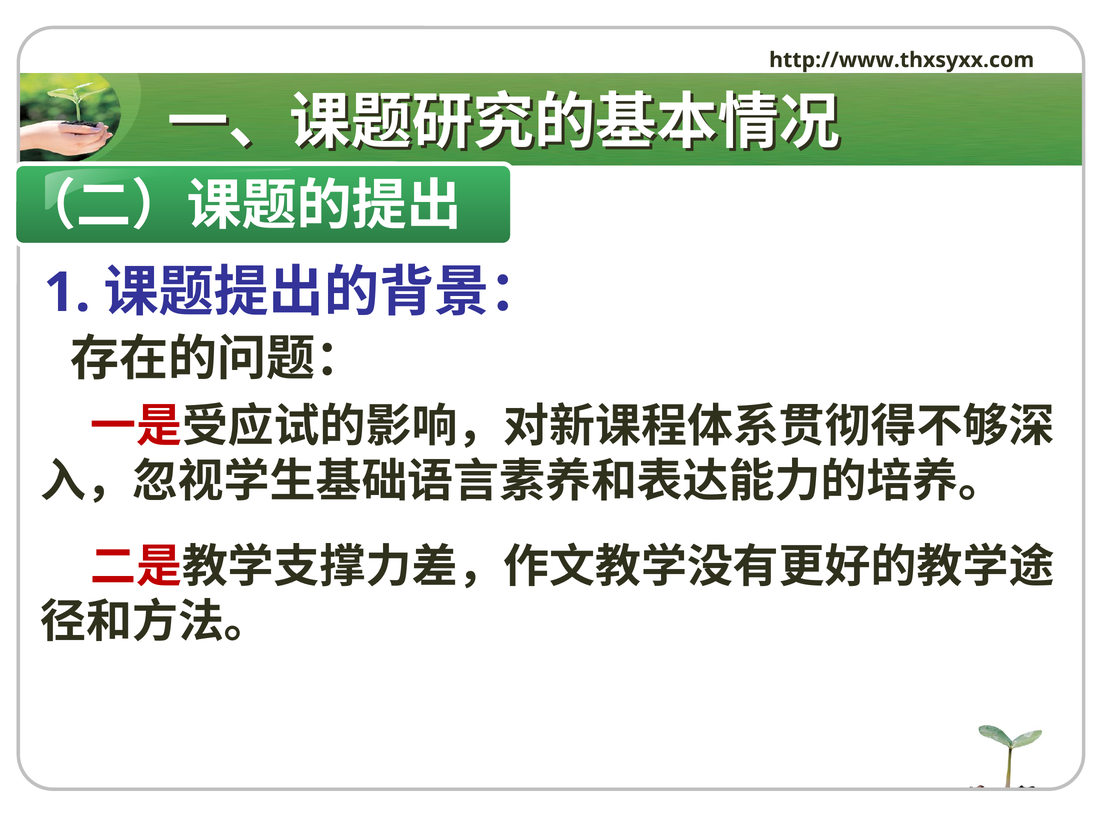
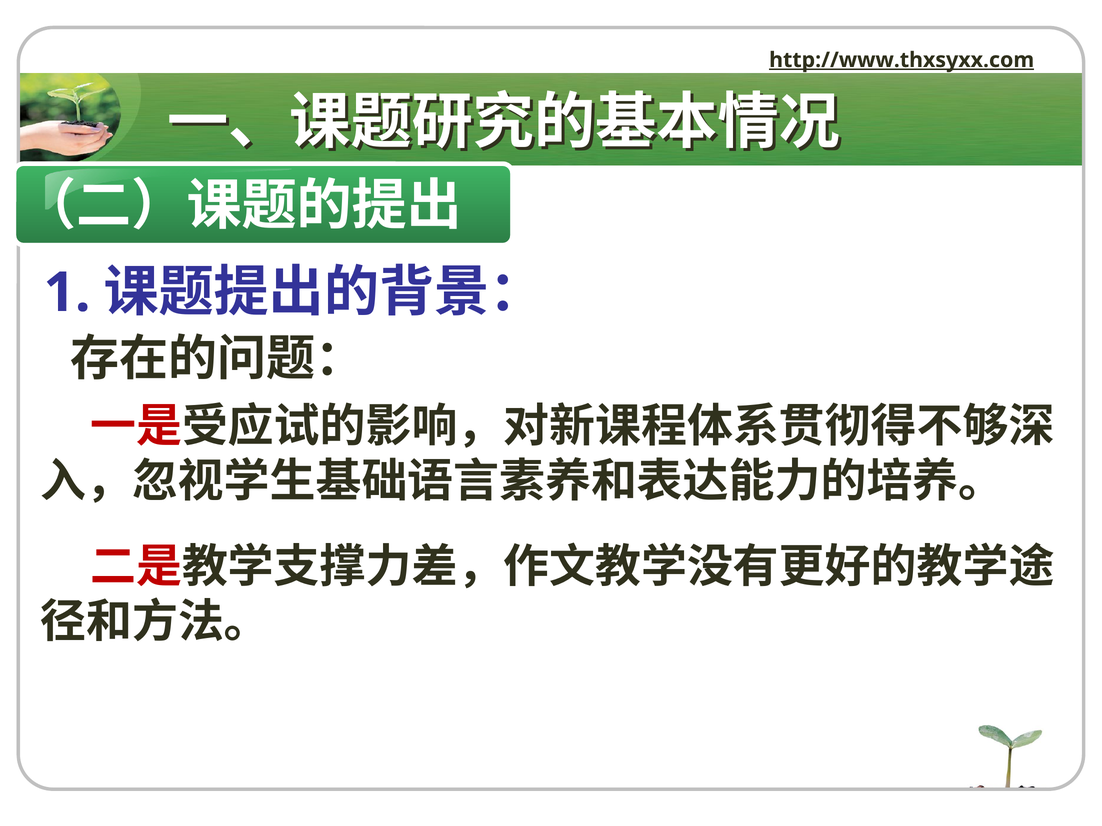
http://www.thxsyxx.com underline: none -> present
